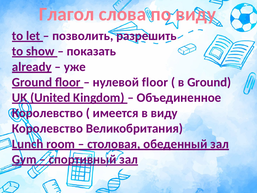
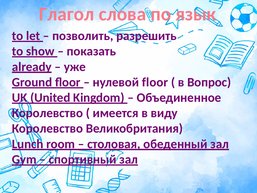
по виду: виду -> язык
в Ground: Ground -> Вопрос
